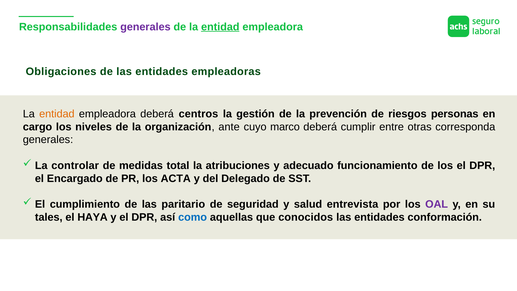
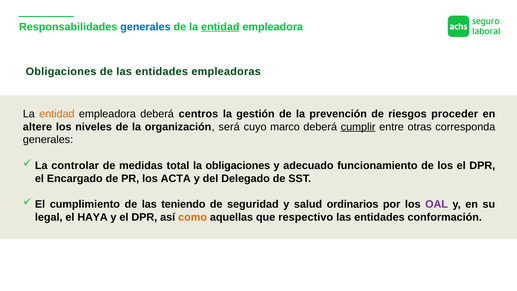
generales at (145, 27) colour: purple -> blue
personas: personas -> proceder
cargo: cargo -> altere
ante: ante -> será
cumplir underline: none -> present
la atribuciones: atribuciones -> obligaciones
paritario: paritario -> teniendo
entrevista: entrevista -> ordinarios
tales: tales -> legal
como colour: blue -> orange
conocidos: conocidos -> respectivo
